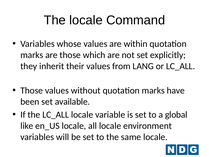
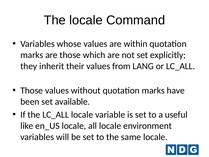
global: global -> useful
